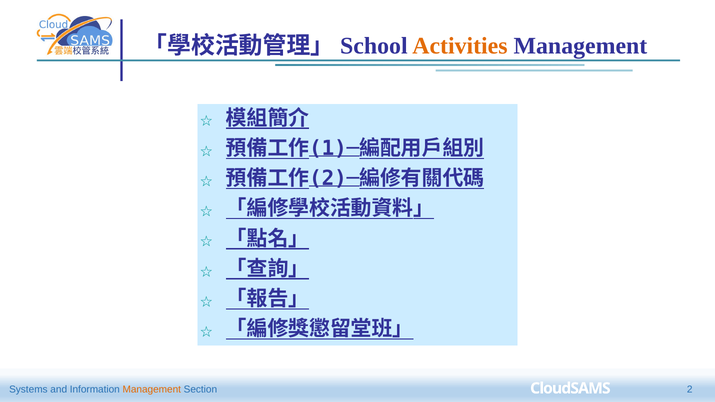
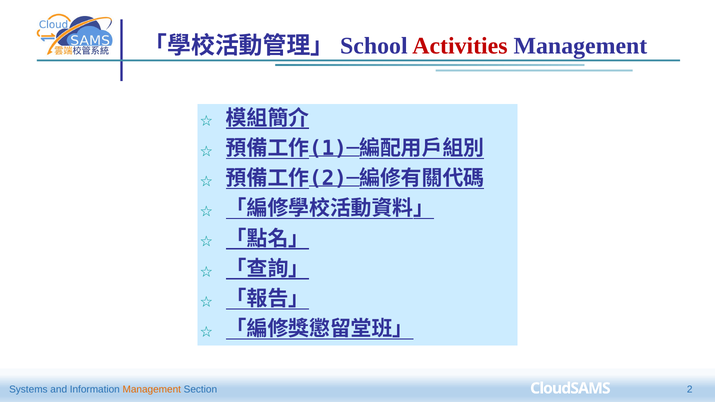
Activities colour: orange -> red
